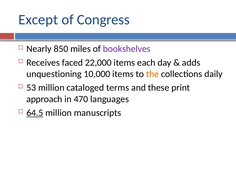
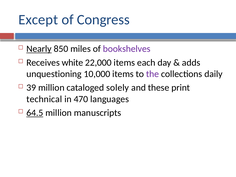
Nearly underline: none -> present
faced: faced -> white
the colour: orange -> purple
53: 53 -> 39
terms: terms -> solely
approach: approach -> technical
